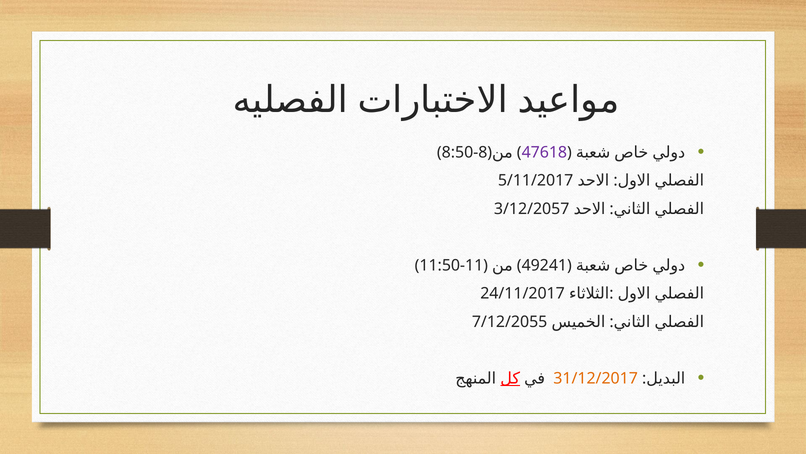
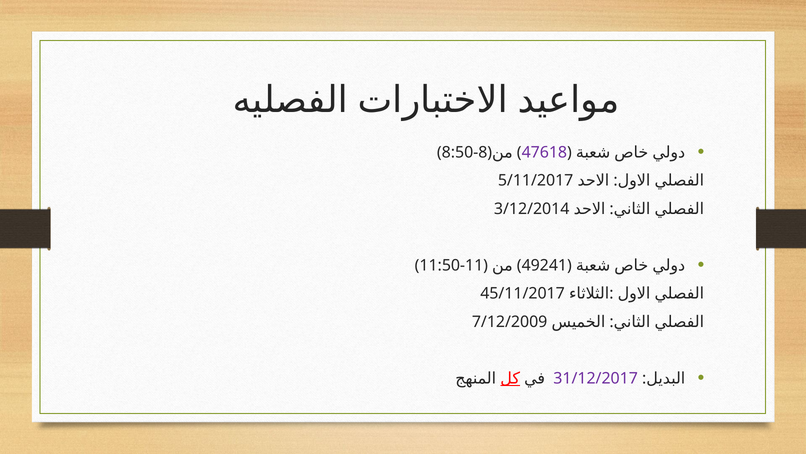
3/12/2057: 3/12/2057 -> 3/12/2014
24/11/2017: 24/11/2017 -> 45/11/2017
7/12/2055: 7/12/2055 -> 7/12/2009
31/12/2017 colour: orange -> purple
